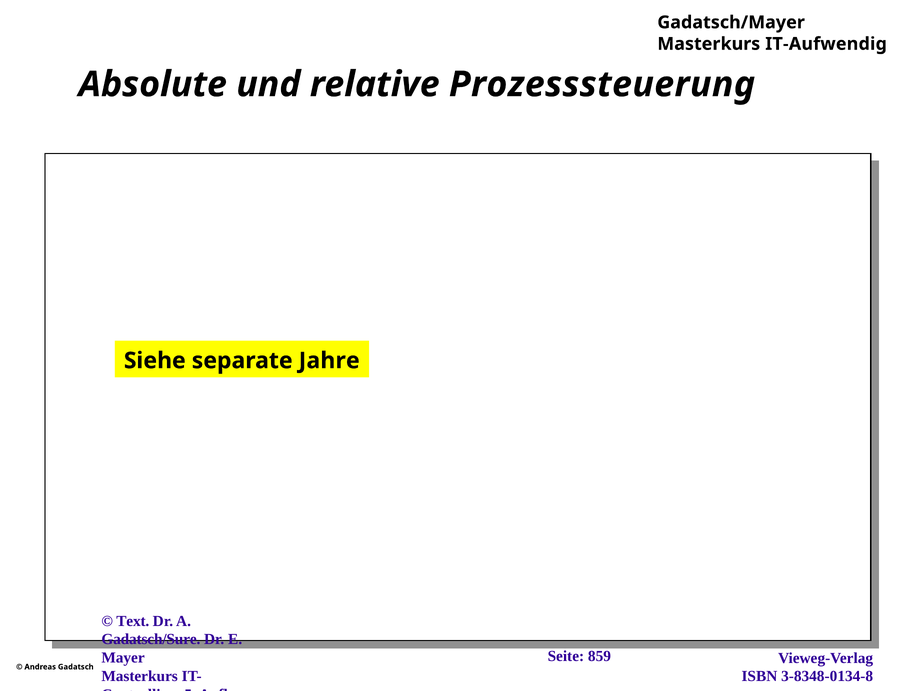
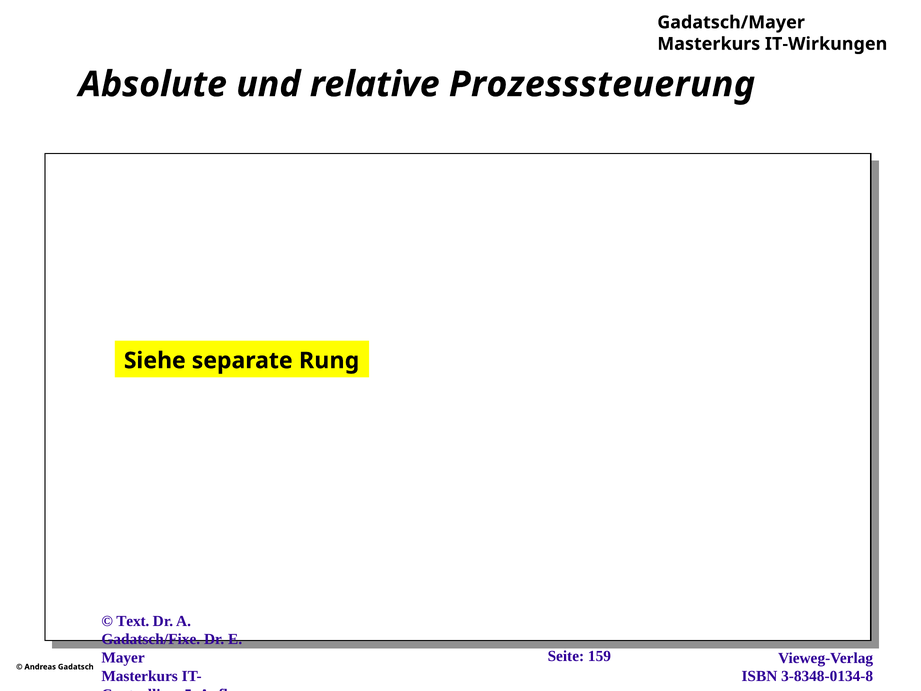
IT-Aufwendig: IT-Aufwendig -> IT-Wirkungen
Jahre: Jahre -> Rung
Gadatsch/Sure: Gadatsch/Sure -> Gadatsch/Fixe
859: 859 -> 159
